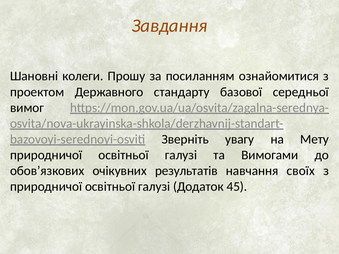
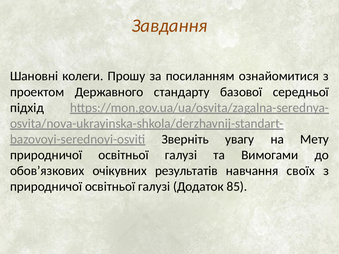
вимог: вимог -> підхід
45: 45 -> 85
